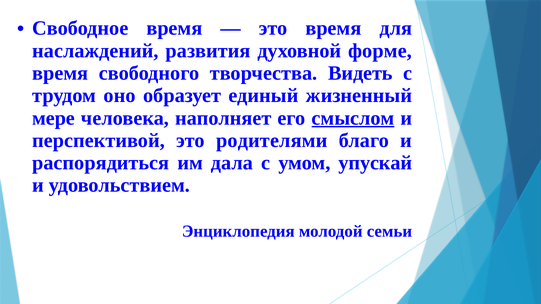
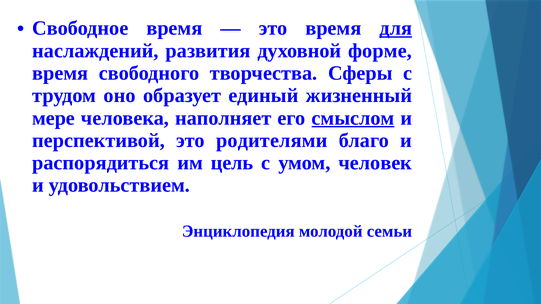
для underline: none -> present
Видеть: Видеть -> Сферы
дала: дала -> цель
упускай: упускай -> человек
